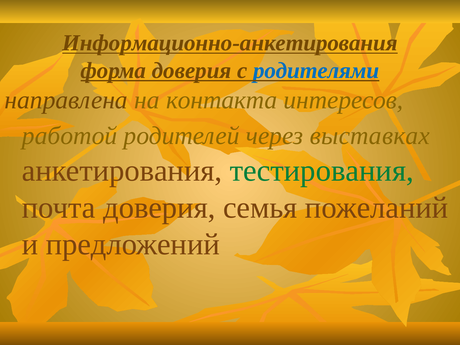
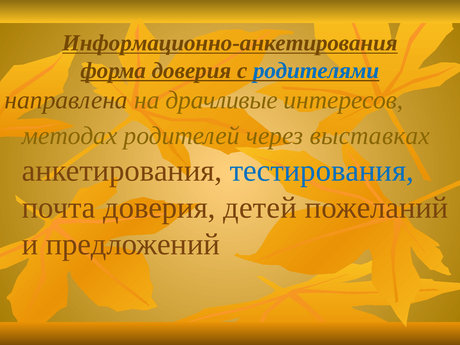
контакта: контакта -> драчливые
работой: работой -> методах
тестирования colour: green -> blue
семья: семья -> детей
